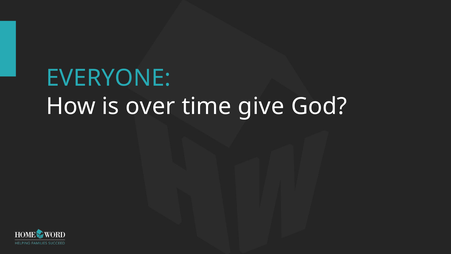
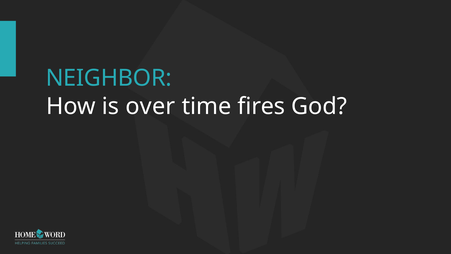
EVERYONE: EVERYONE -> NEIGHBOR
give: give -> fires
